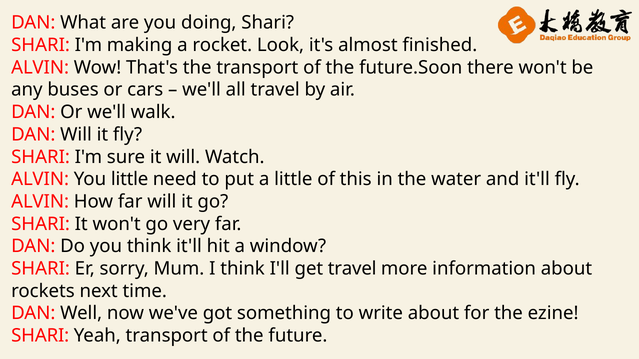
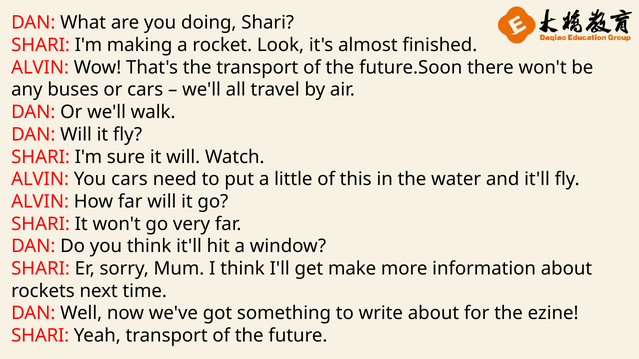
You little: little -> cars
get travel: travel -> make
